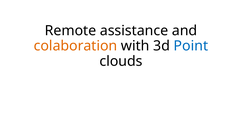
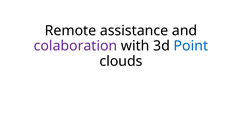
colaboration colour: orange -> purple
